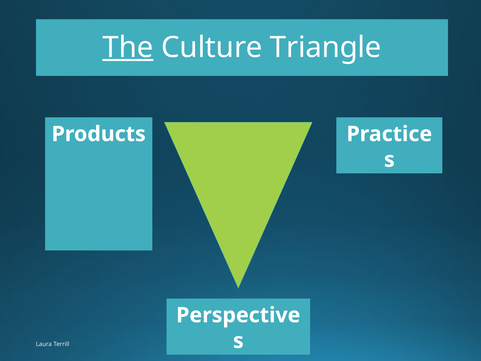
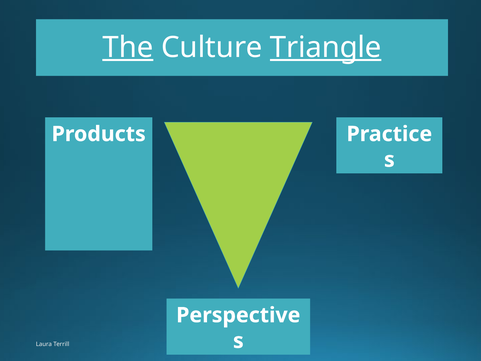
Triangle underline: none -> present
